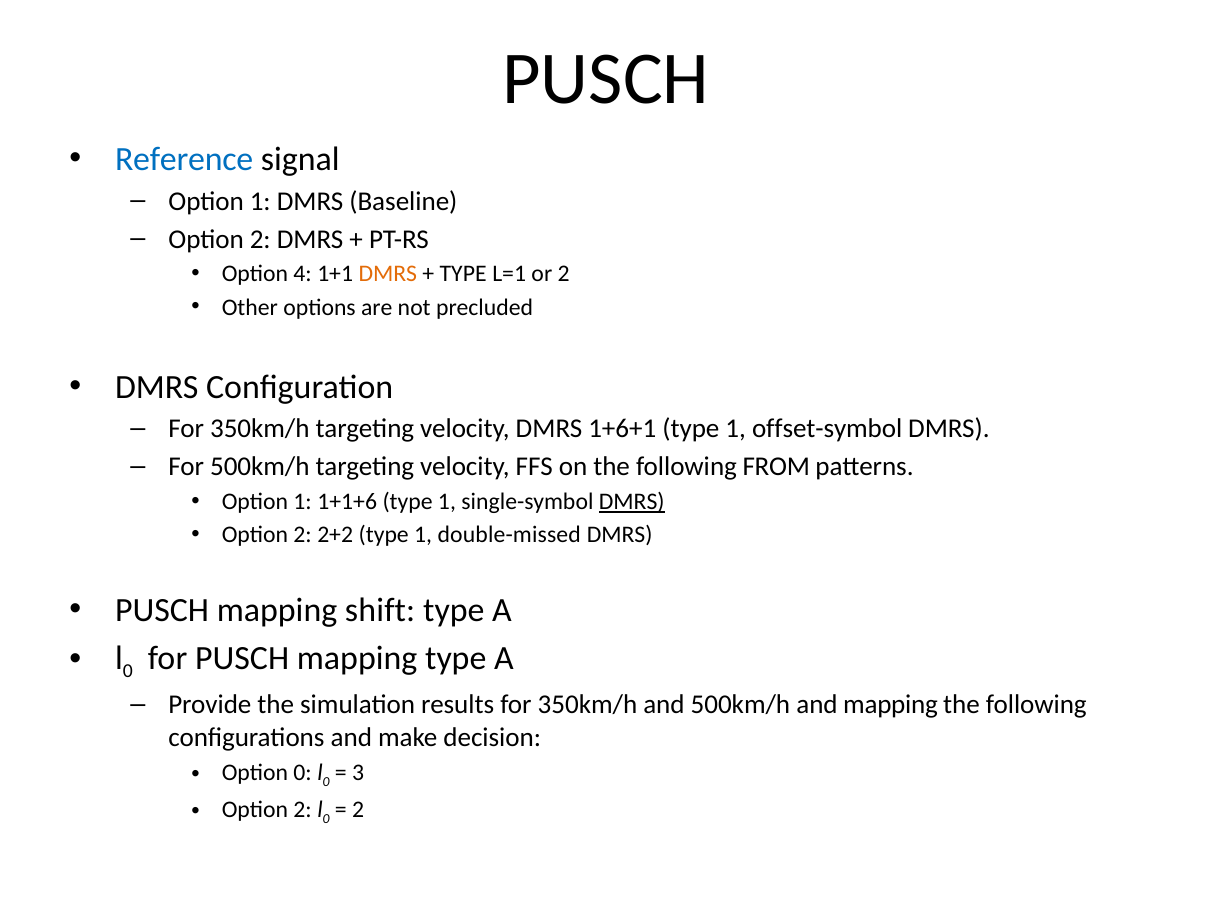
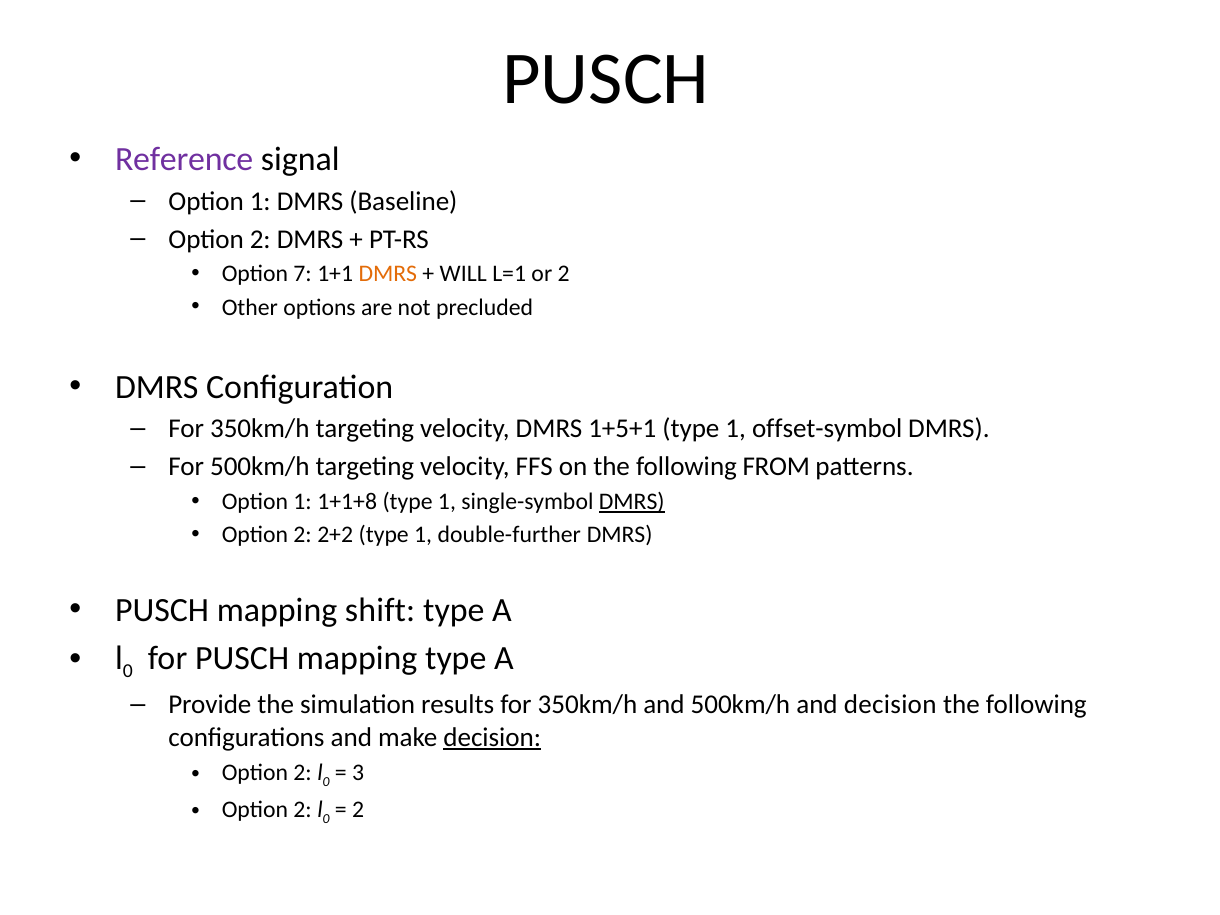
Reference colour: blue -> purple
4: 4 -> 7
TYPE at (463, 274): TYPE -> WILL
1+6+1: 1+6+1 -> 1+5+1
1+1+6: 1+1+6 -> 1+1+8
double-missed: double-missed -> double-further
and mapping: mapping -> decision
decision at (492, 738) underline: none -> present
0 at (303, 773): 0 -> 2
